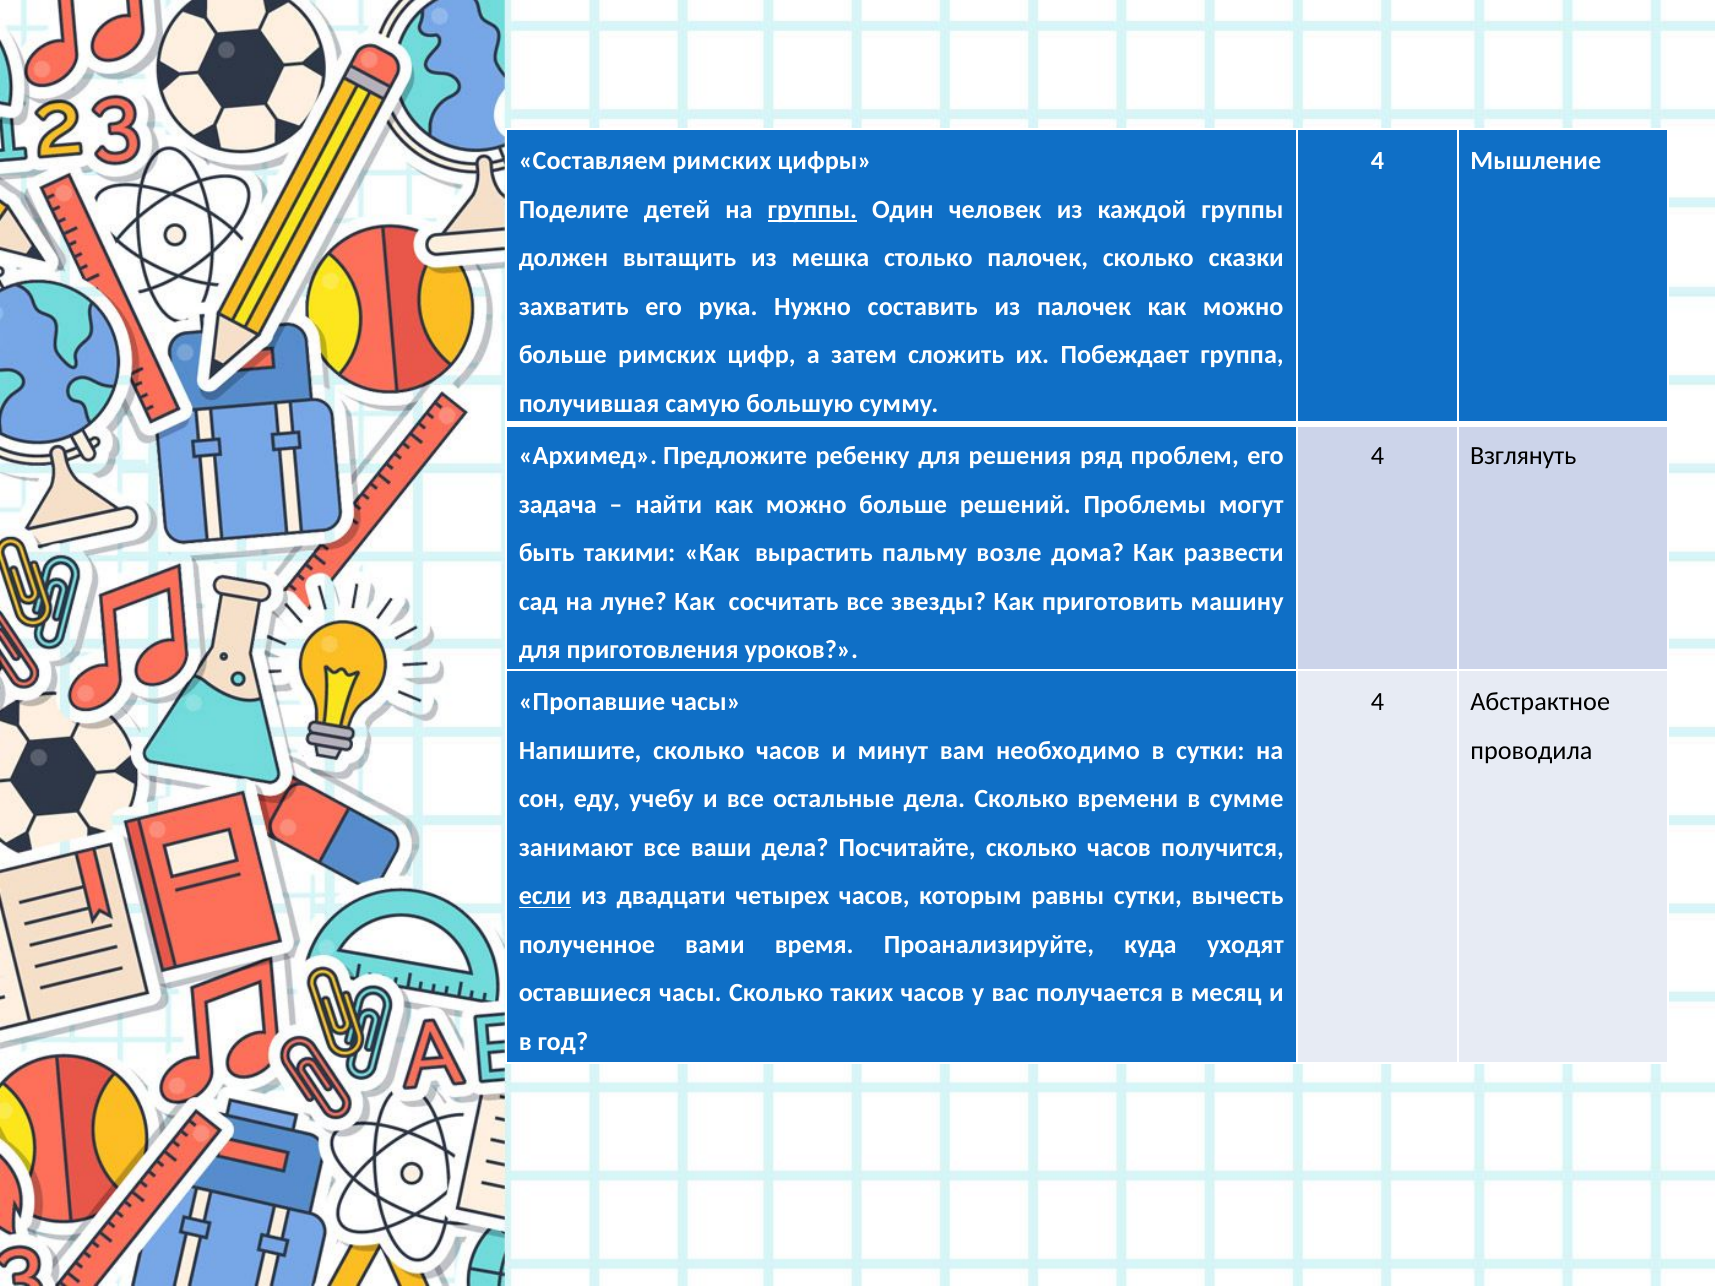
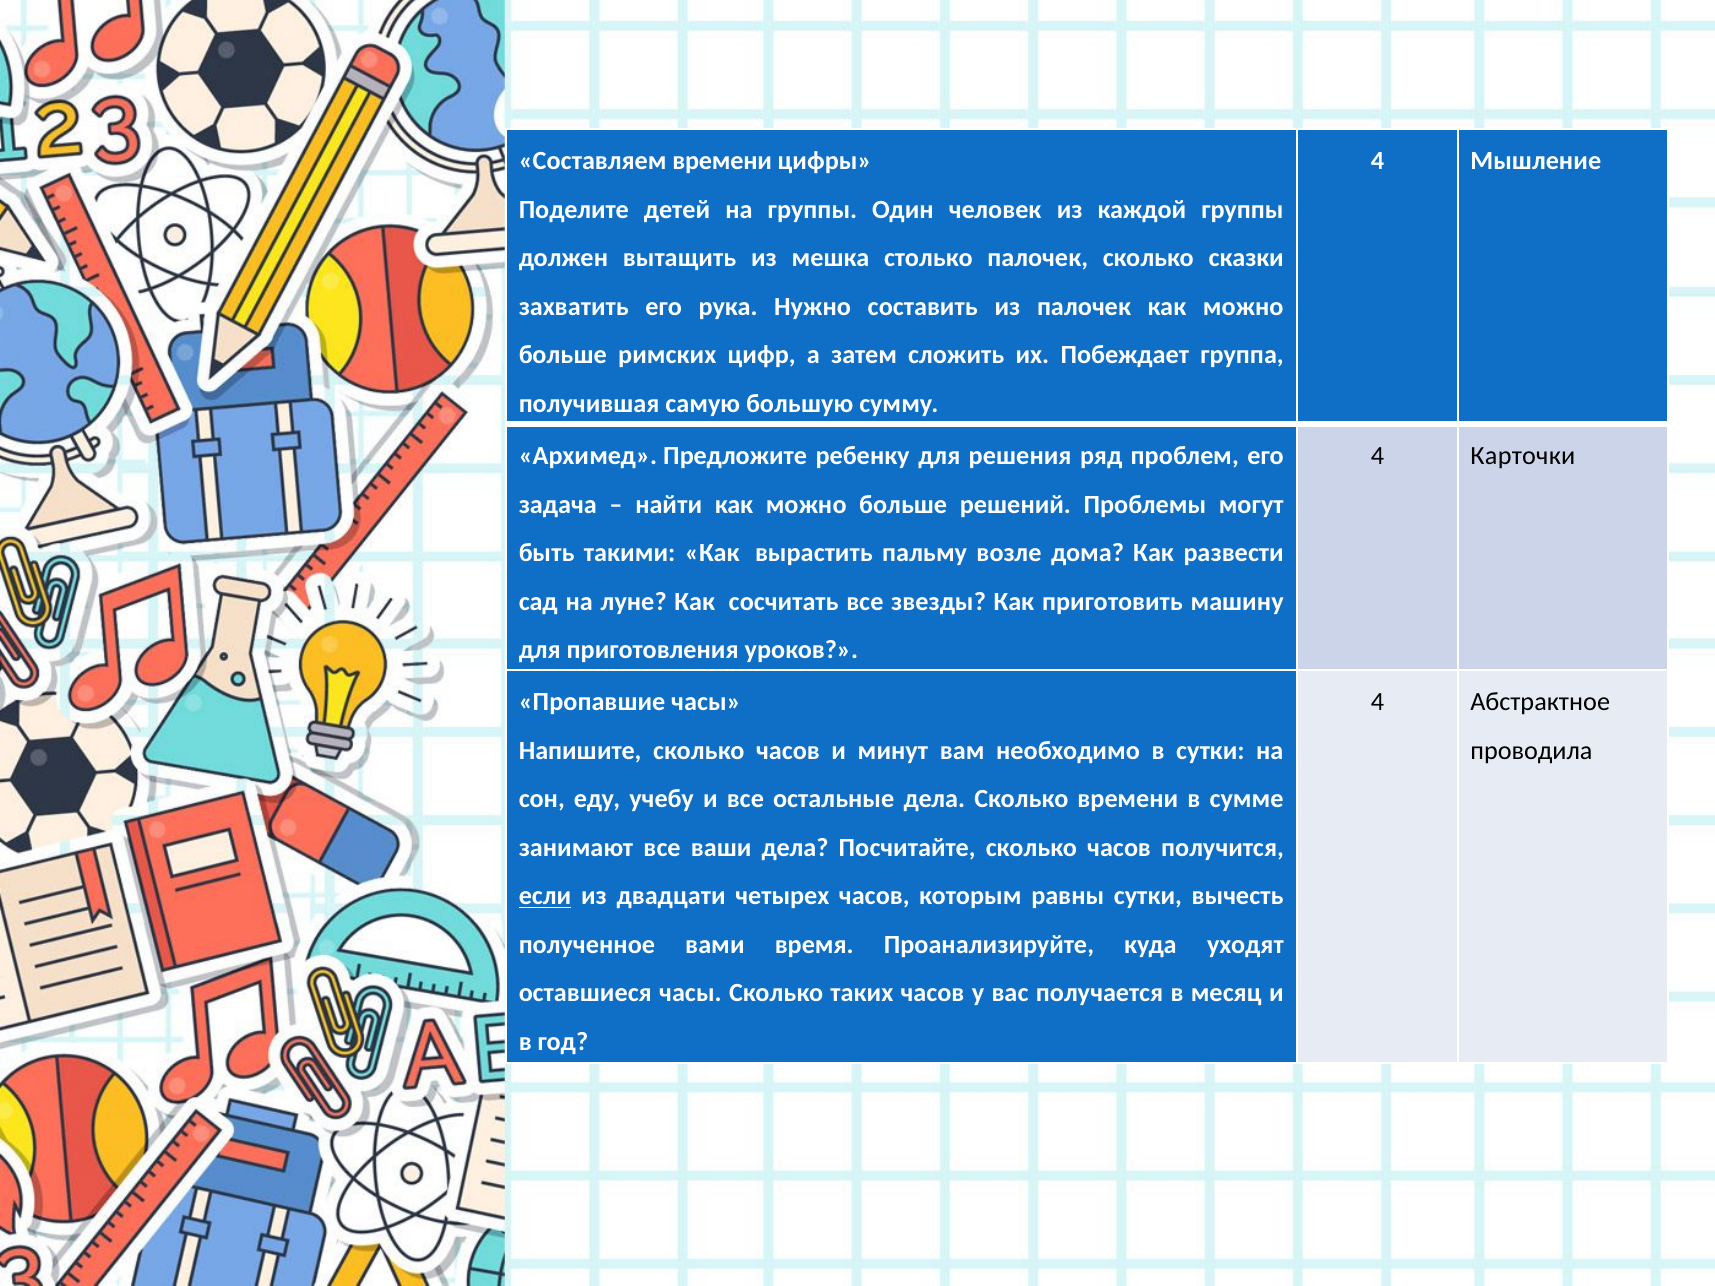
Составляем римских: римских -> времени
группы at (812, 210) underline: present -> none
Взглянуть: Взглянуть -> Карточки
